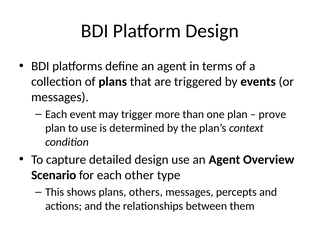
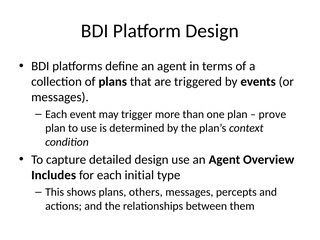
Scenario: Scenario -> Includes
other: other -> initial
